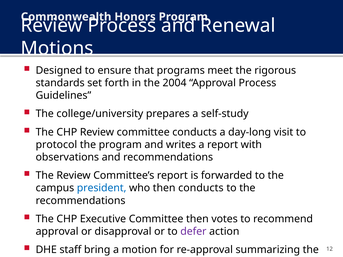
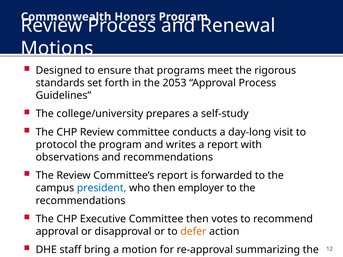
2004: 2004 -> 2053
then conducts: conducts -> employer
defer colour: purple -> orange
